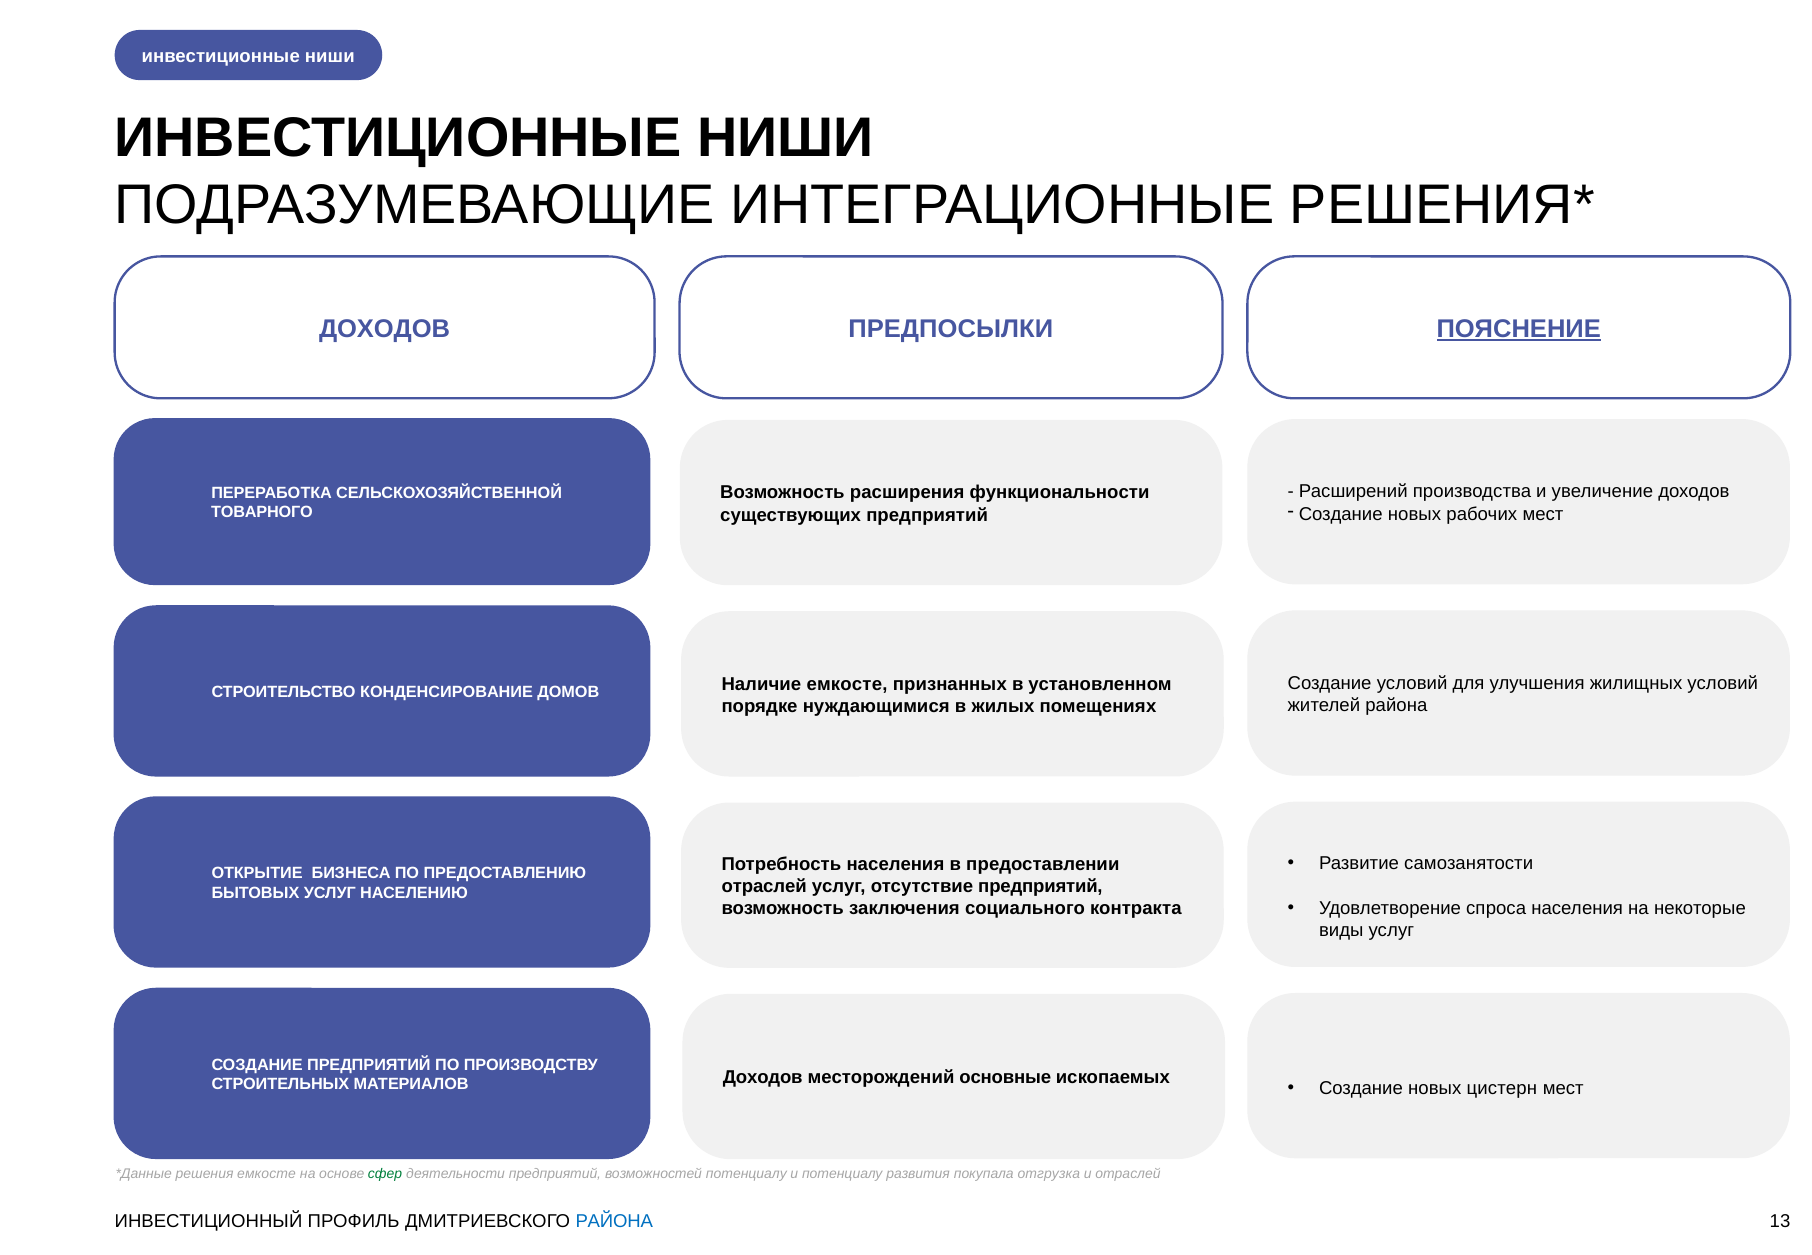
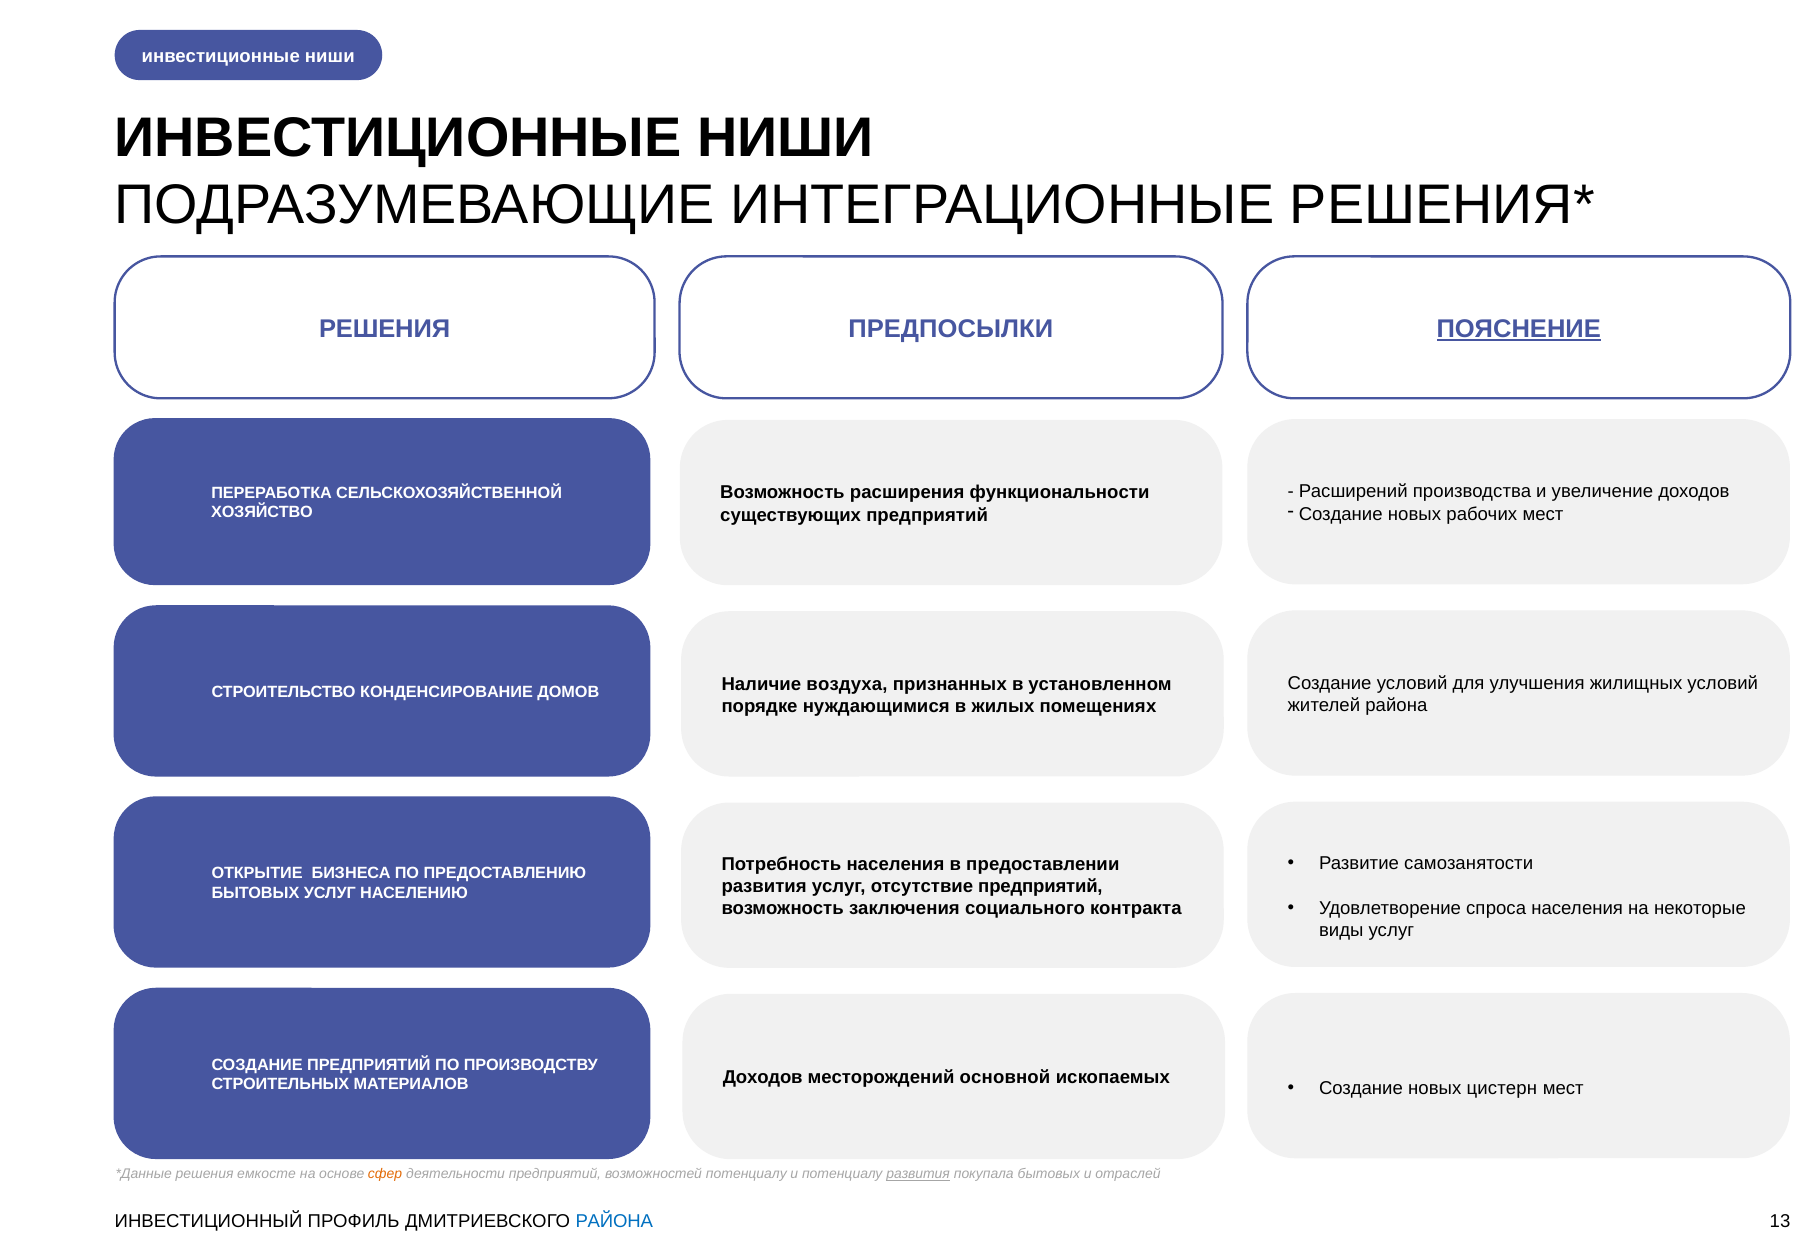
ДОХОДОВ at (385, 329): ДОХОДОВ -> РЕШЕНИЯ
ТОВАРНОГО: ТОВАРНОГО -> ХОЗЯЙСТВО
Наличие емкосте: емкосте -> воздуха
отраслей at (764, 886): отраслей -> развития
основные: основные -> основной
сфер colour: green -> orange
развития at (918, 1174) underline: none -> present
покупала отгрузка: отгрузка -> бытовых
